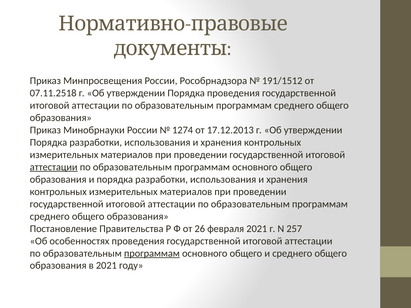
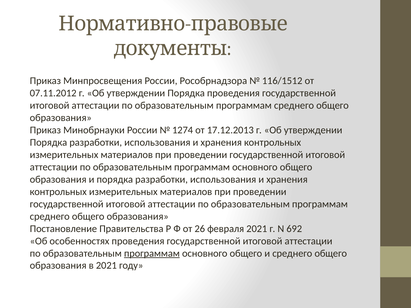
191/1512: 191/1512 -> 116/1512
07.11.2518: 07.11.2518 -> 07.11.2012
аттестации at (54, 167) underline: present -> none
257: 257 -> 692
